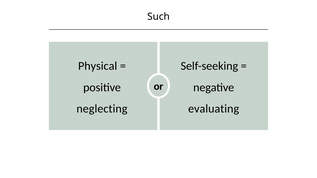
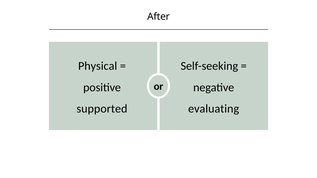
Such: Such -> After
neglecting: neglecting -> supported
